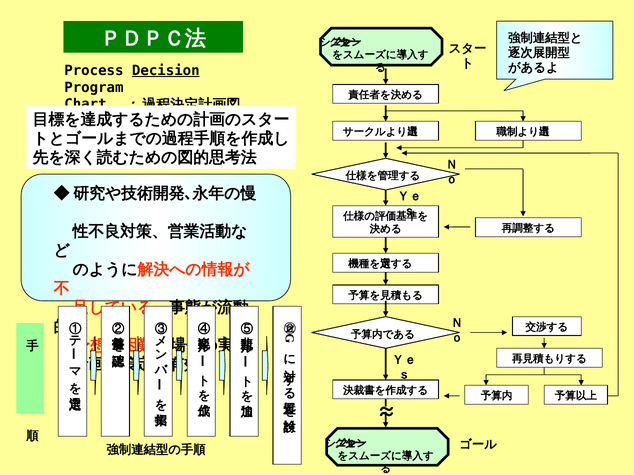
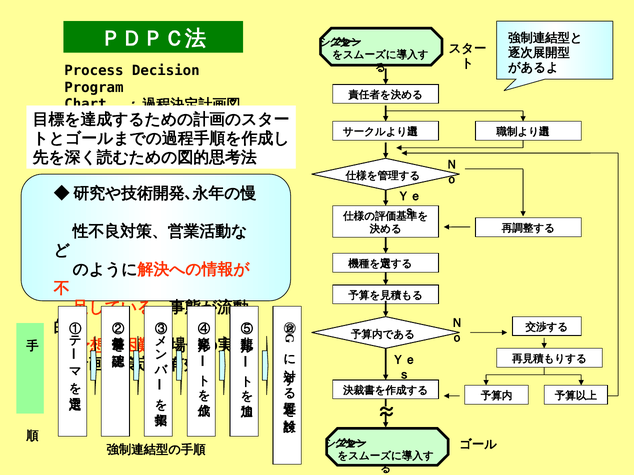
Decision underline: present -> none
